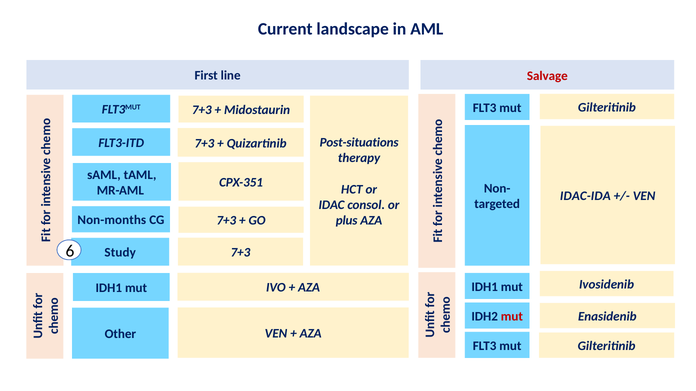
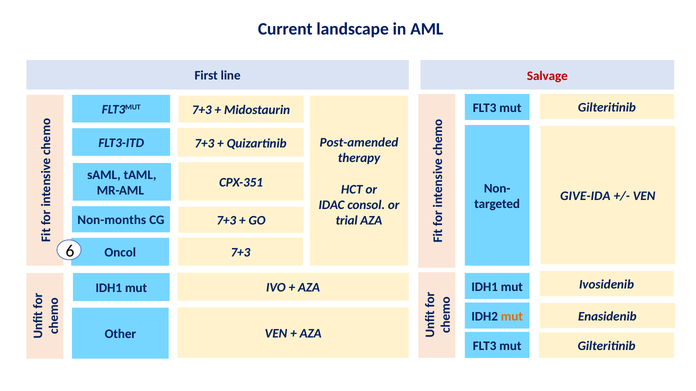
Post-situations: Post-situations -> Post-amended
IDAC-IDA: IDAC-IDA -> GIVE-IDA
plus: plus -> trial
Study: Study -> Oncol
mut at (512, 317) colour: red -> orange
